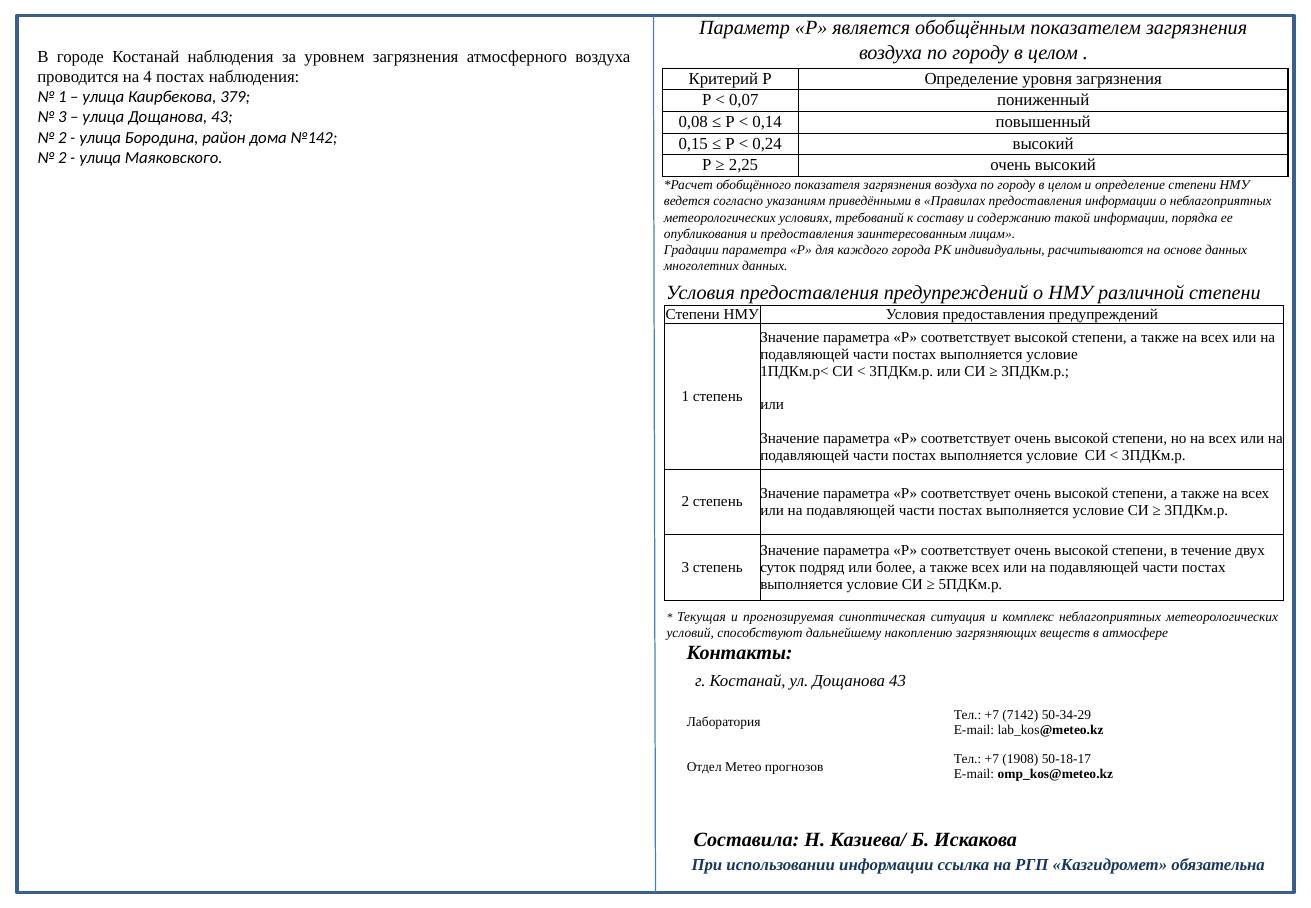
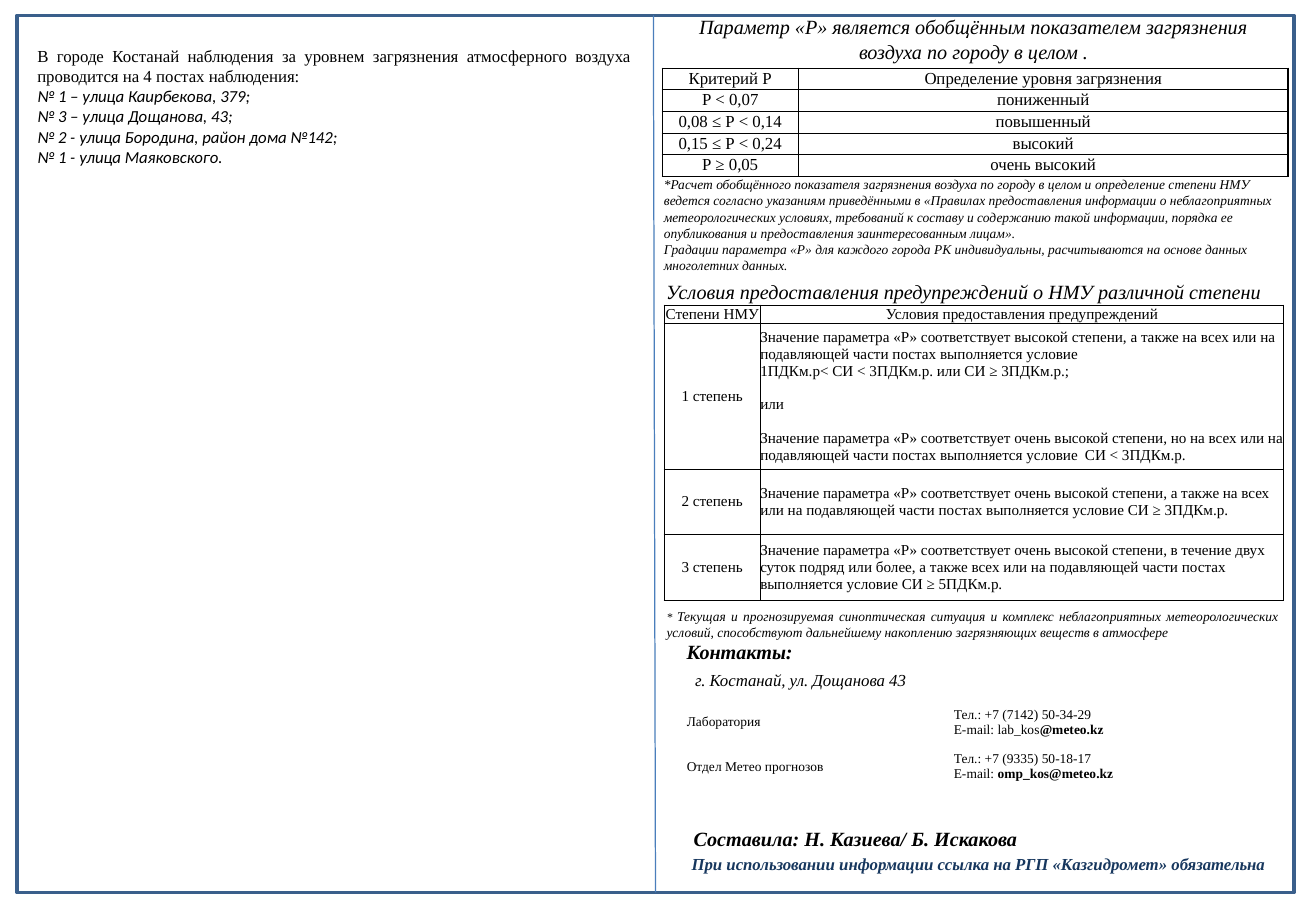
2 at (62, 158): 2 -> 1
2,25: 2,25 -> 0,05
1908: 1908 -> 9335
